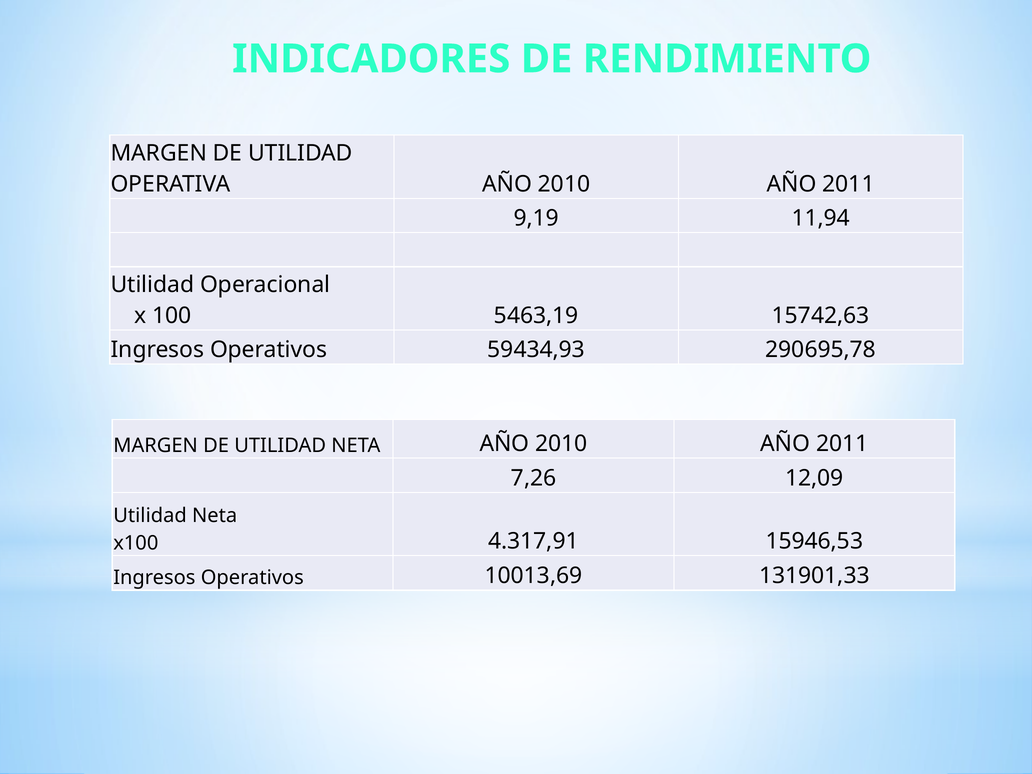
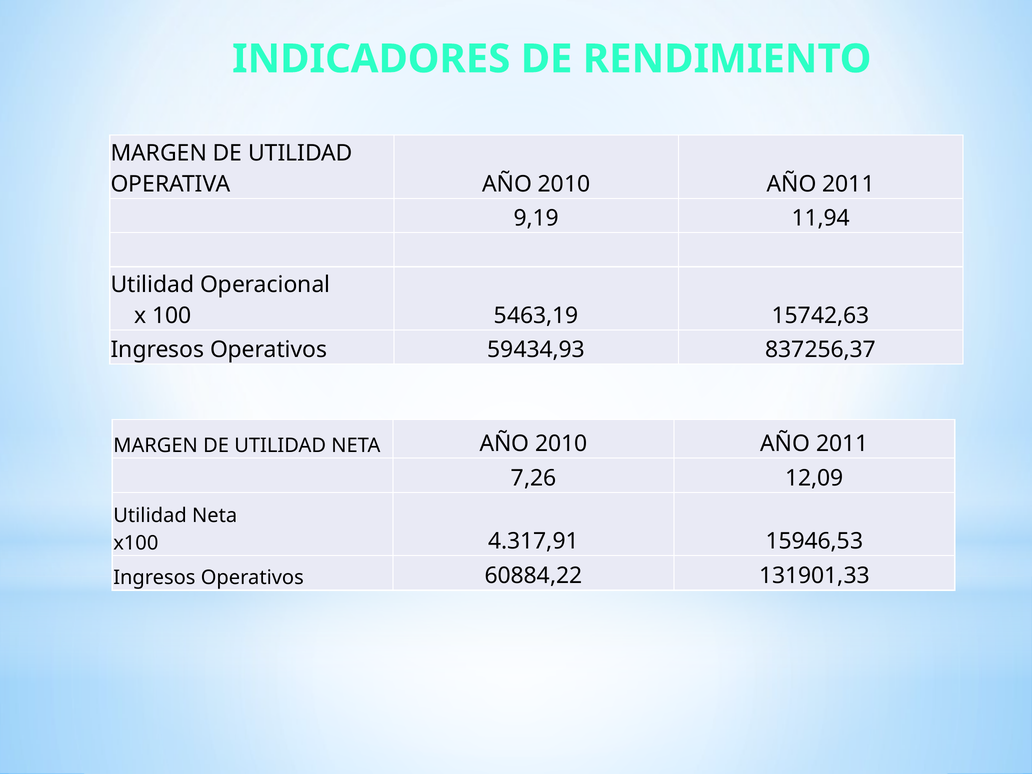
290695,78: 290695,78 -> 837256,37
10013,69: 10013,69 -> 60884,22
